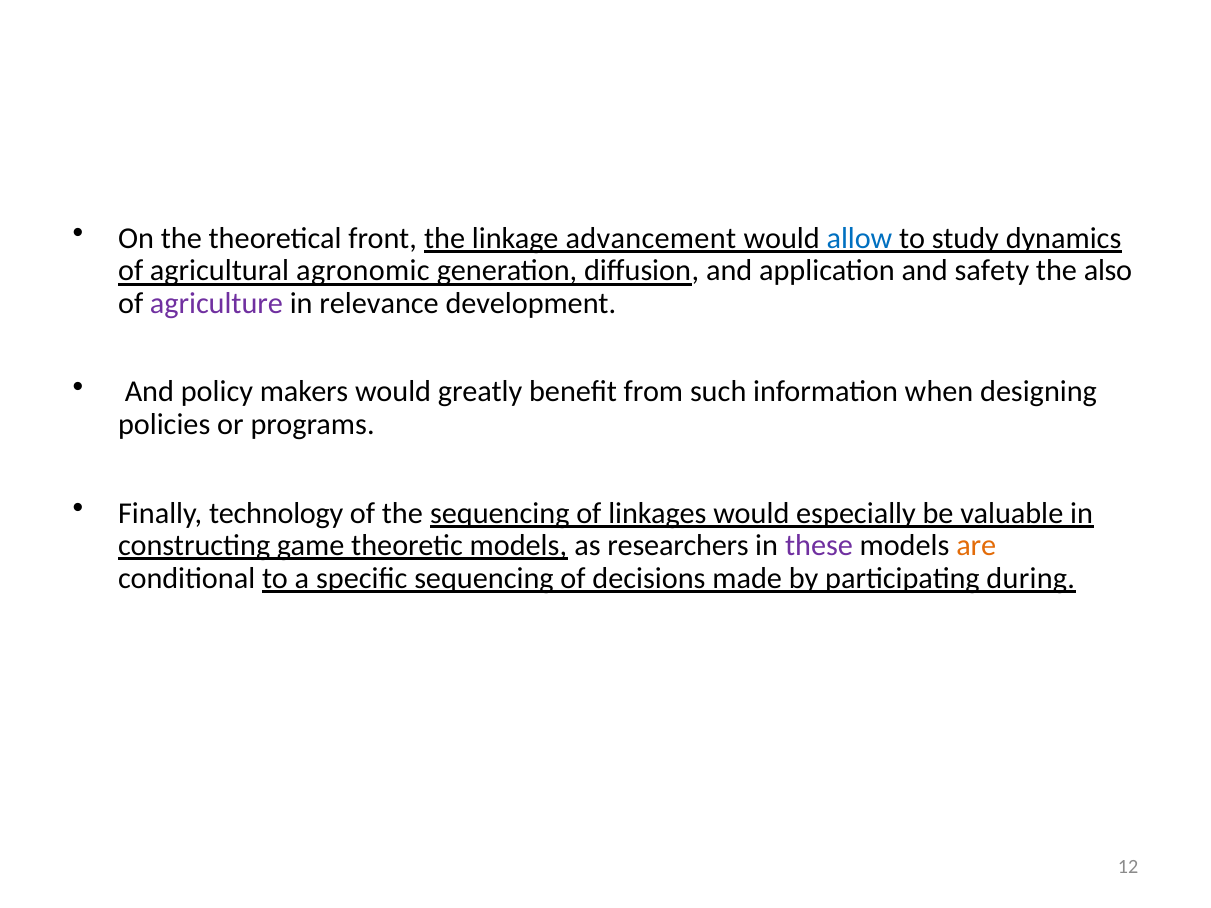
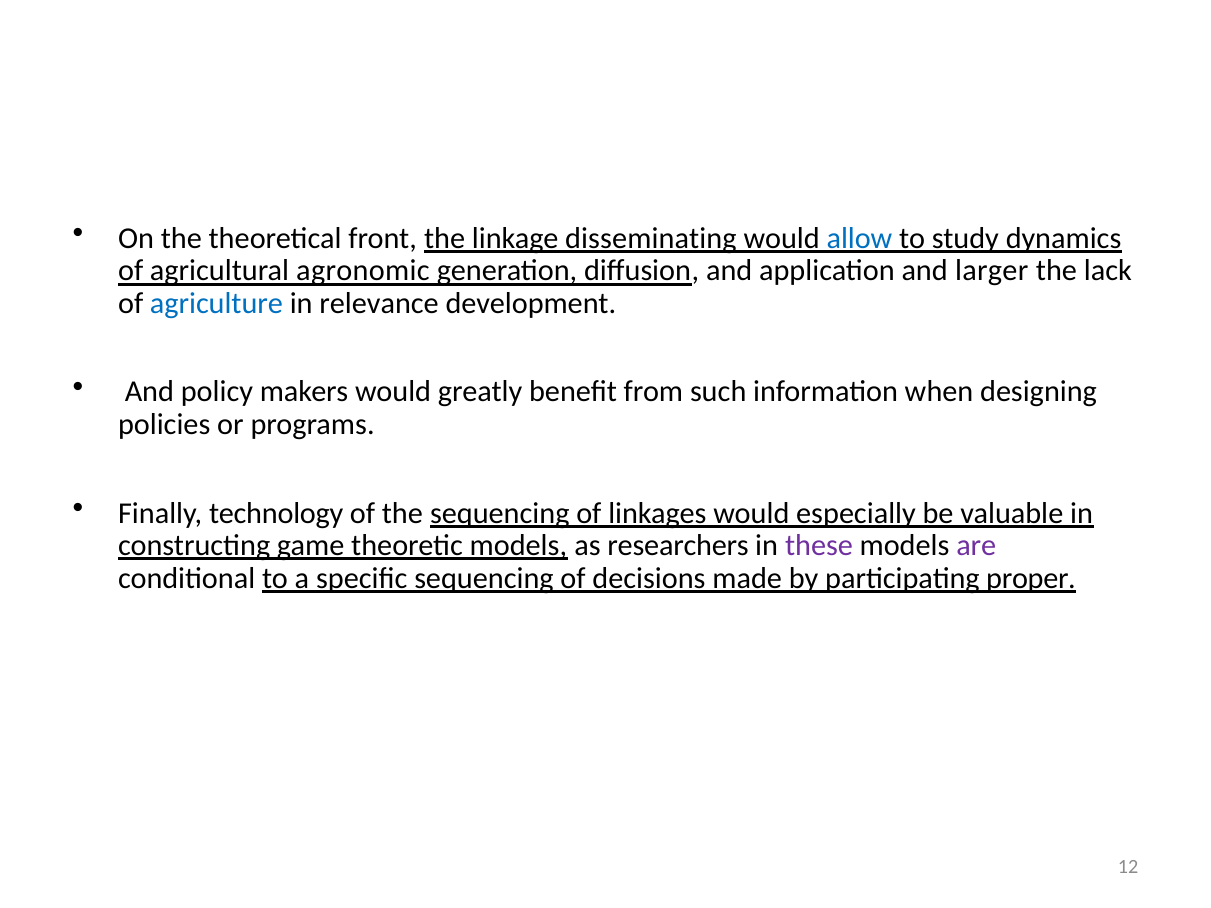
advancement: advancement -> disseminating
safety: safety -> larger
also: also -> lack
agriculture colour: purple -> blue
are colour: orange -> purple
during: during -> proper
